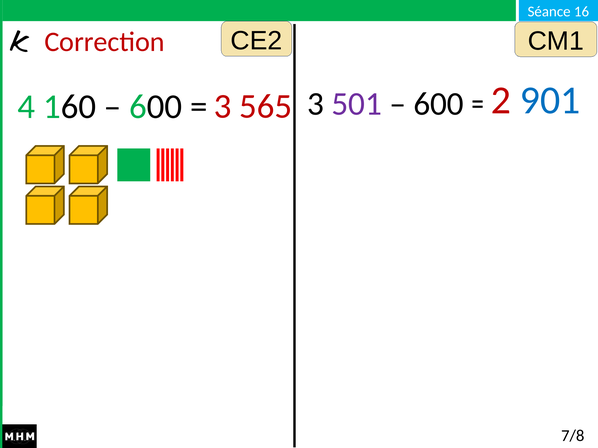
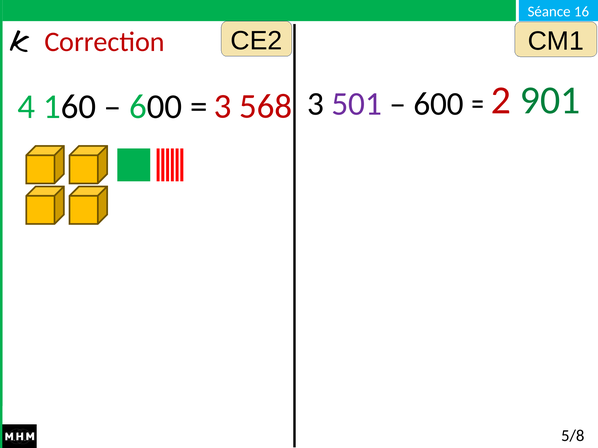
901 colour: blue -> green
565: 565 -> 568
7/8: 7/8 -> 5/8
